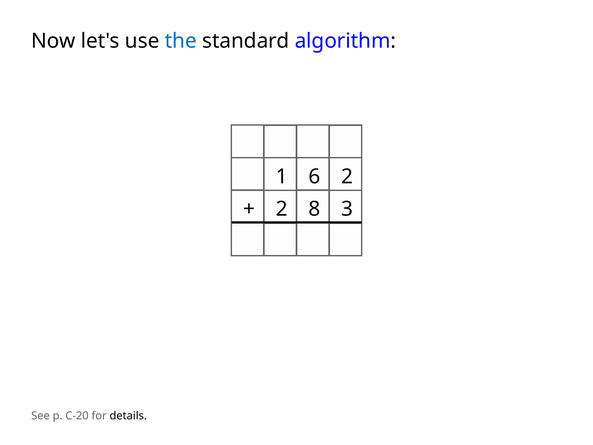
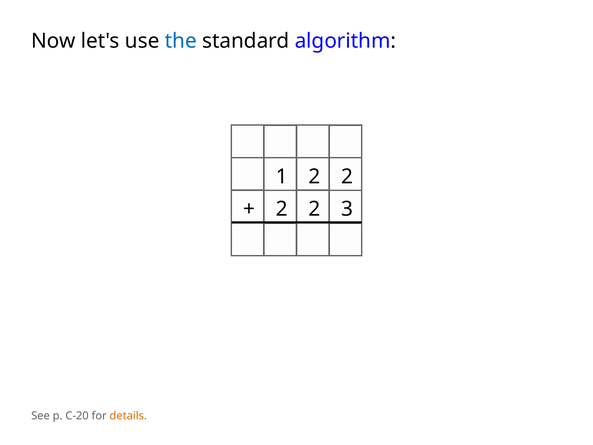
1 6: 6 -> 2
8 at (314, 209): 8 -> 2
details colour: black -> orange
